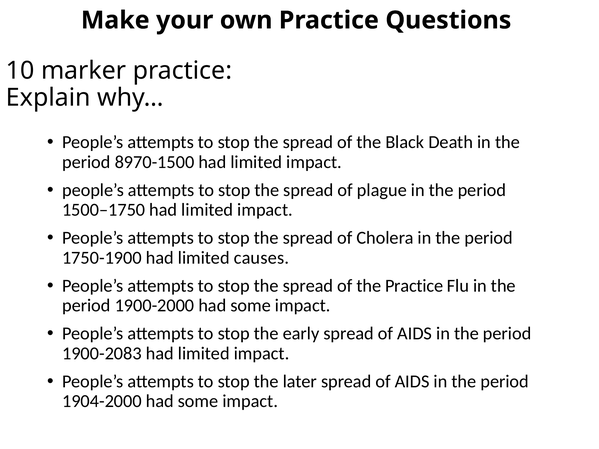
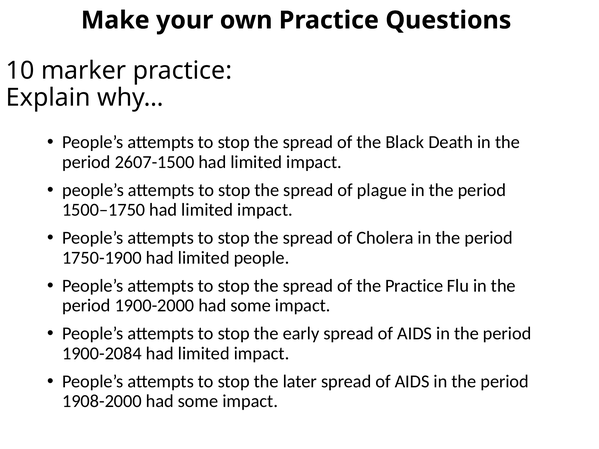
8970-1500: 8970-1500 -> 2607-1500
causes: causes -> people
1900-2083: 1900-2083 -> 1900-2084
1904-2000: 1904-2000 -> 1908-2000
